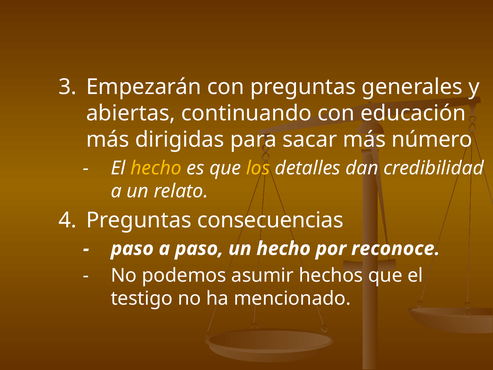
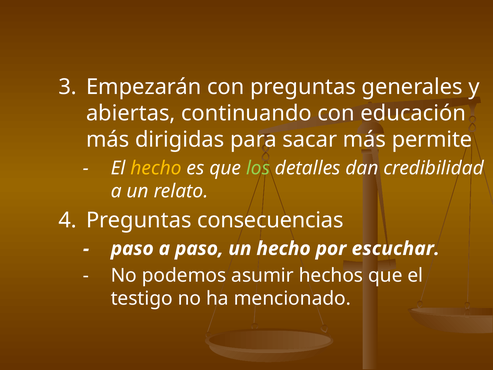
número: número -> permite
los colour: yellow -> light green
reconoce: reconoce -> escuchar
